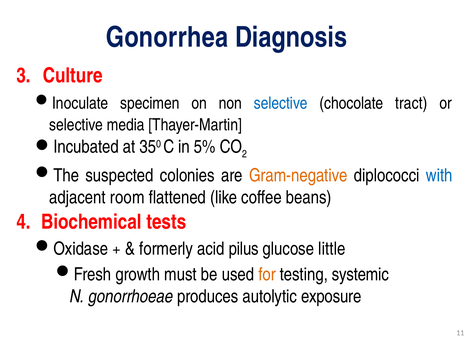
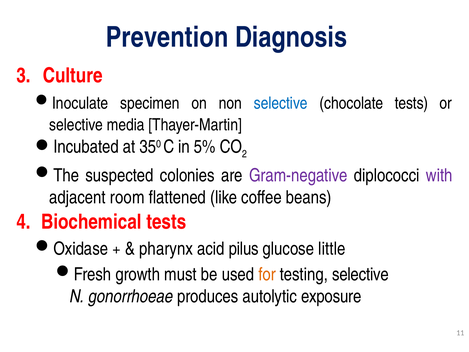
Gonorrhea: Gonorrhea -> Prevention
chocolate tract: tract -> tests
Gram-negative colour: orange -> purple
with colour: blue -> purple
formerly: formerly -> pharynx
testing systemic: systemic -> selective
